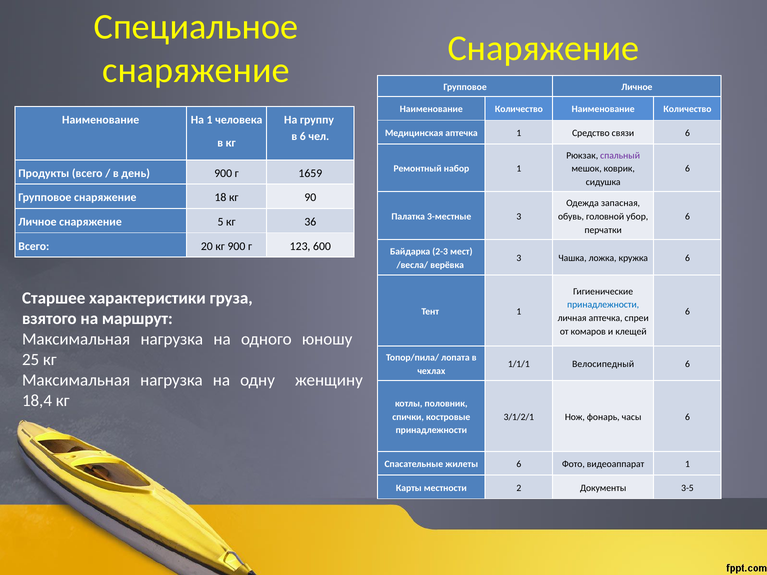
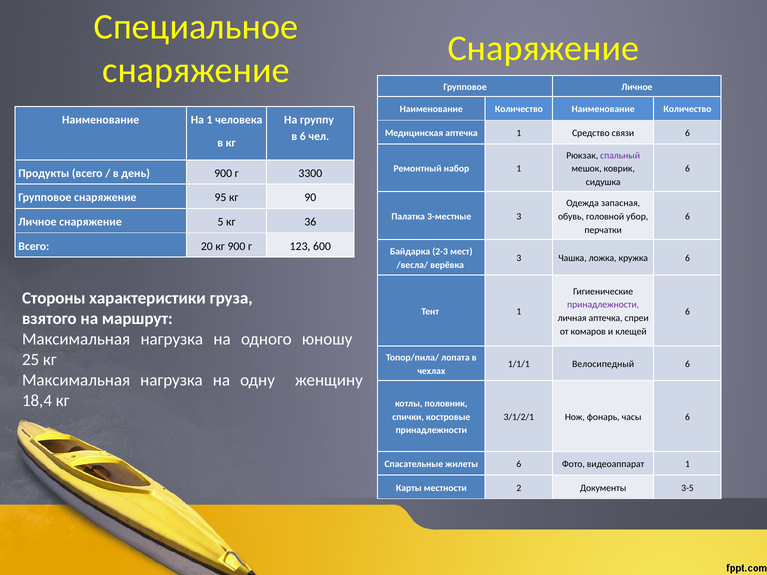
1659: 1659 -> 3300
18: 18 -> 95
Старшее: Старшее -> Стороны
принадлежности at (603, 305) colour: blue -> purple
